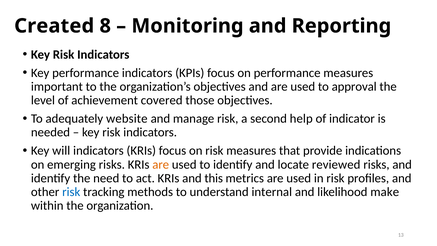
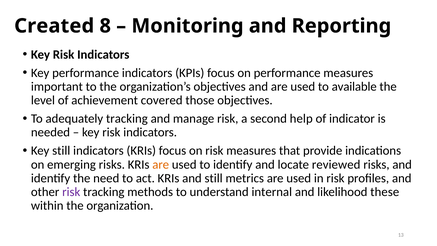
approval: approval -> available
adequately website: website -> tracking
Key will: will -> still
and this: this -> still
risk at (71, 192) colour: blue -> purple
make: make -> these
